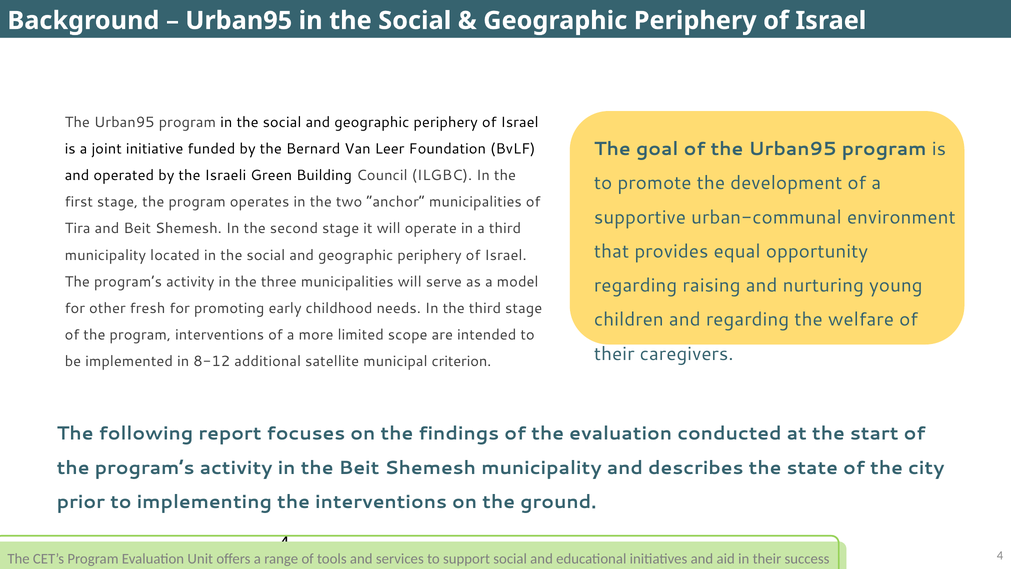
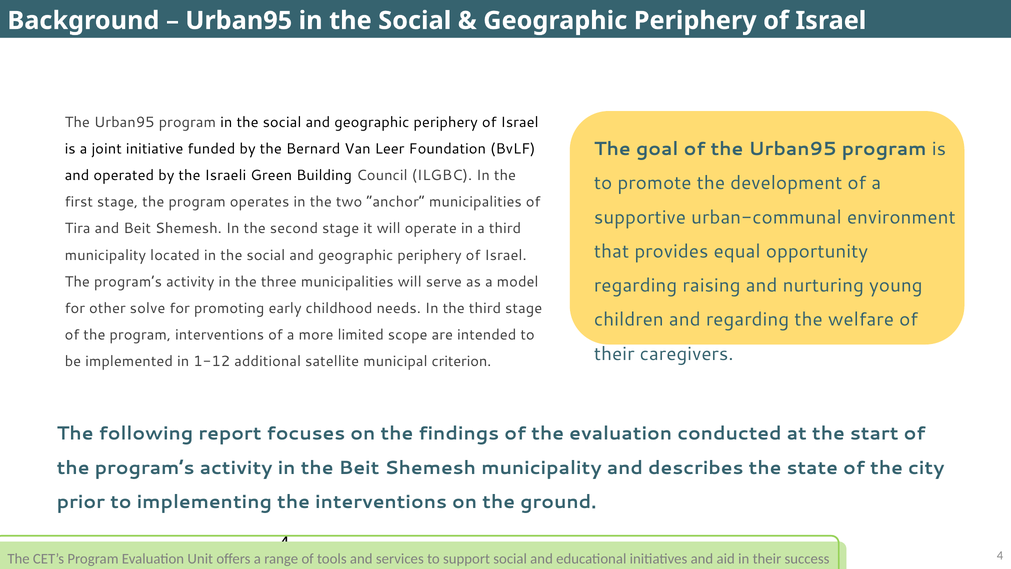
fresh: fresh -> solve
8-12: 8-12 -> 1-12
